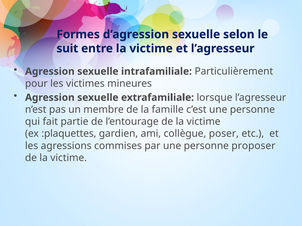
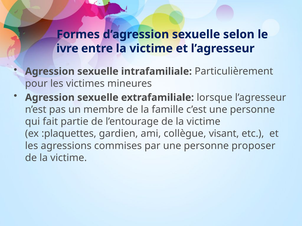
suit: suit -> ivre
poser: poser -> visant
